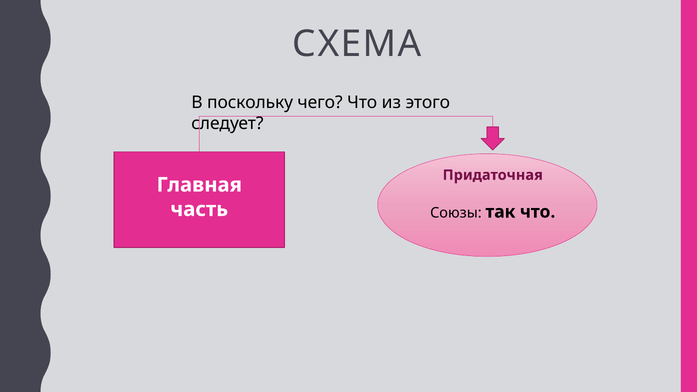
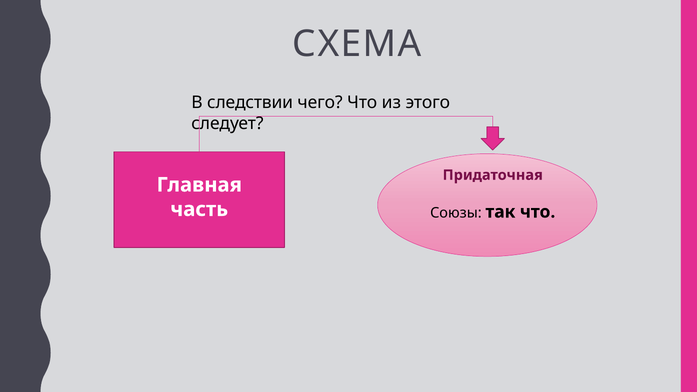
поскольку: поскольку -> следствии
